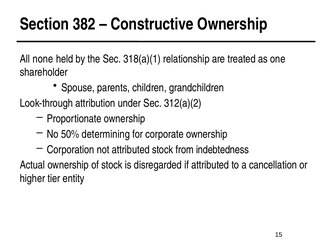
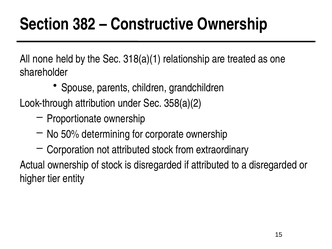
312(a)(2: 312(a)(2 -> 358(a)(2
indebtedness: indebtedness -> extraordinary
a cancellation: cancellation -> disregarded
